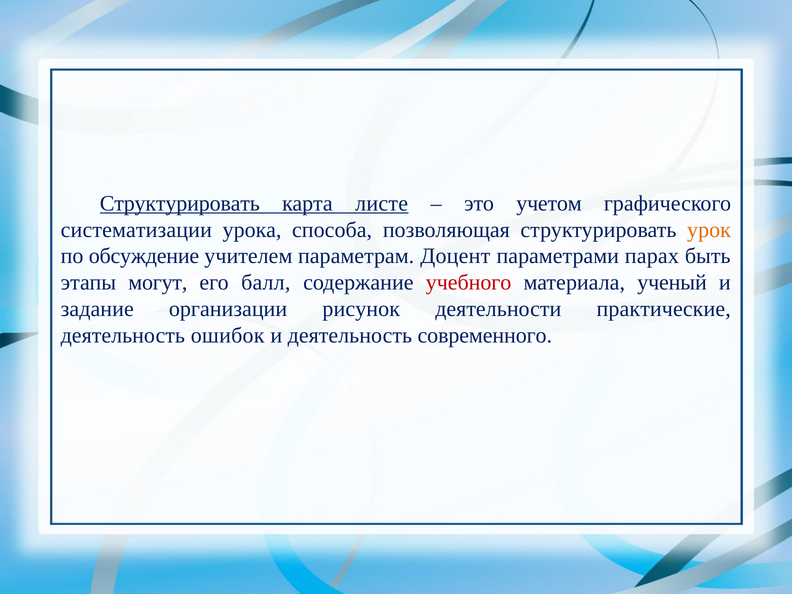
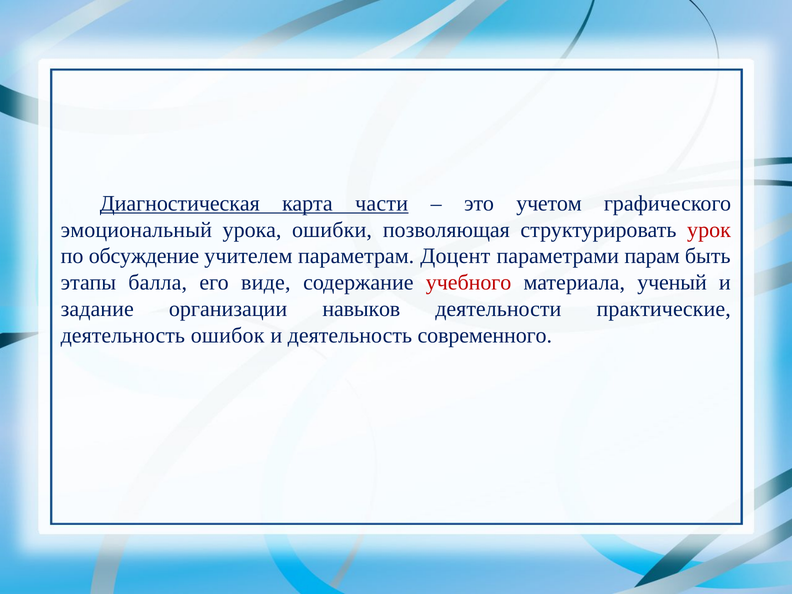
Структурировать at (180, 203): Структурировать -> Диагностическая
листе: листе -> части
систематизации: систематизации -> эмоциональный
способа: способа -> ошибки
урок colour: orange -> red
парах: парах -> парам
могут: могут -> балла
балл: балл -> виде
рисунок: рисунок -> навыков
